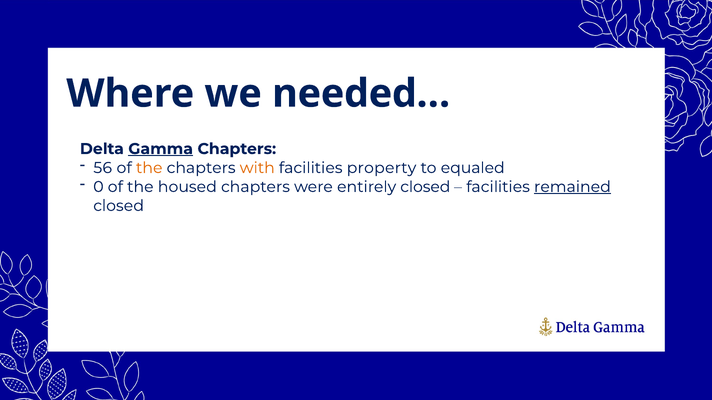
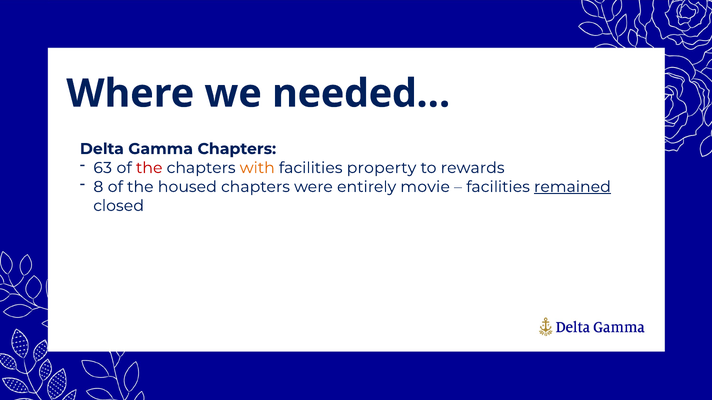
Gamma underline: present -> none
56: 56 -> 63
the at (149, 168) colour: orange -> red
equaled: equaled -> rewards
0: 0 -> 8
entirely closed: closed -> movie
